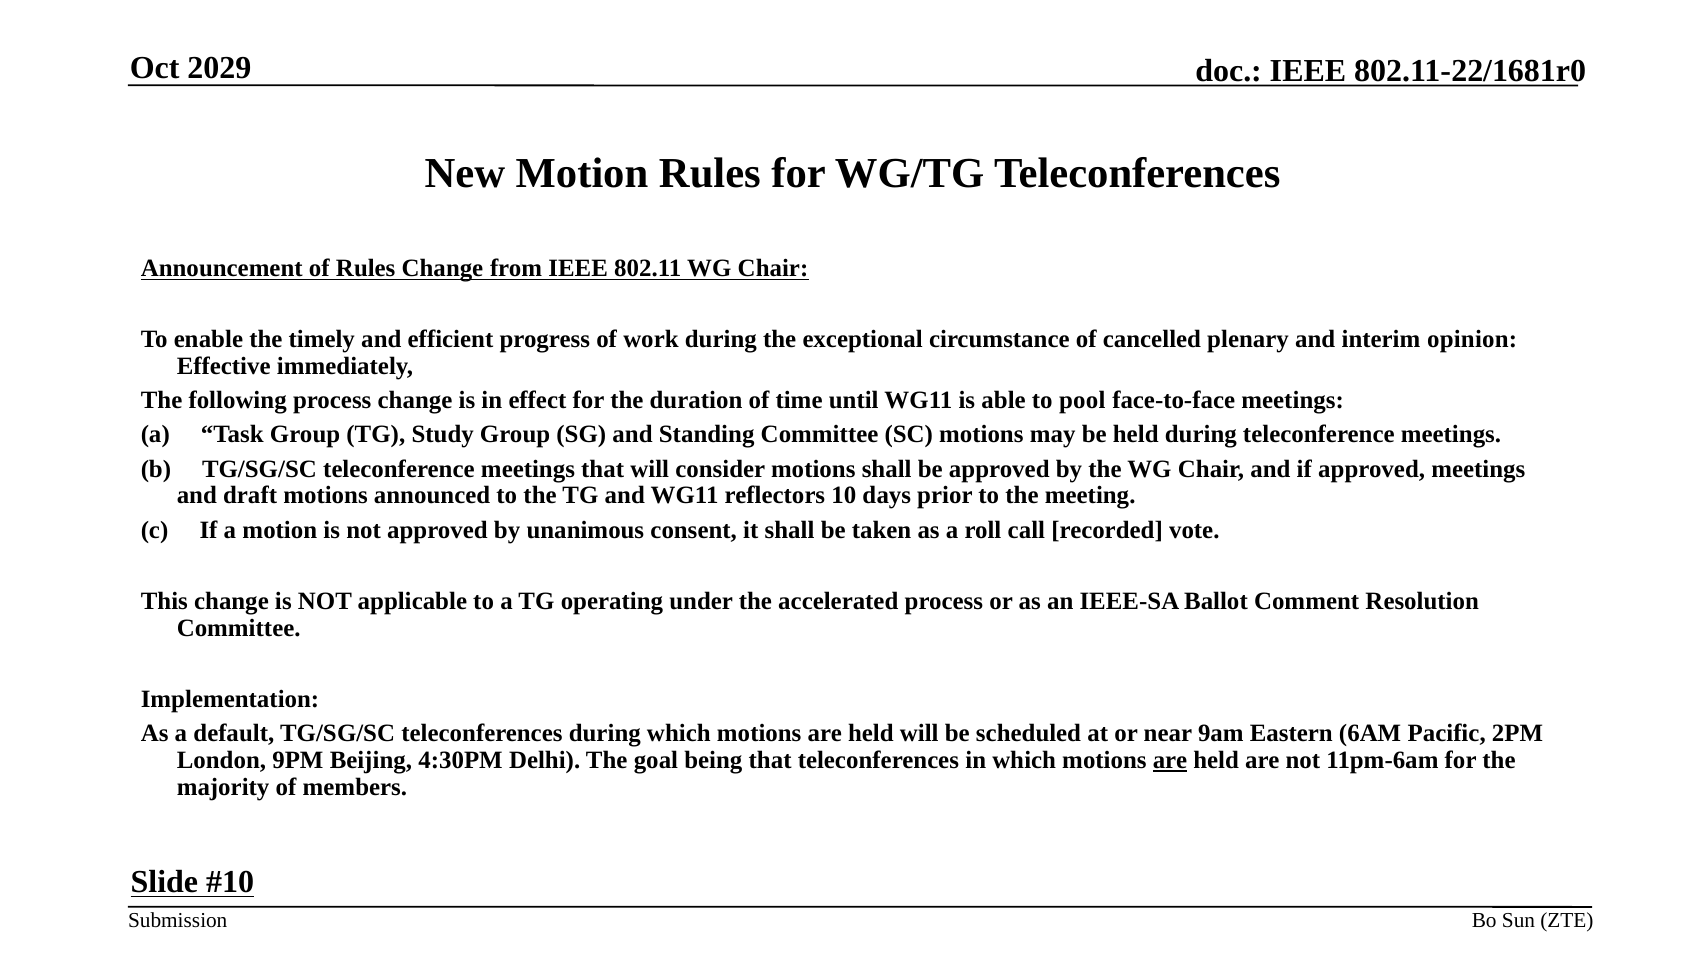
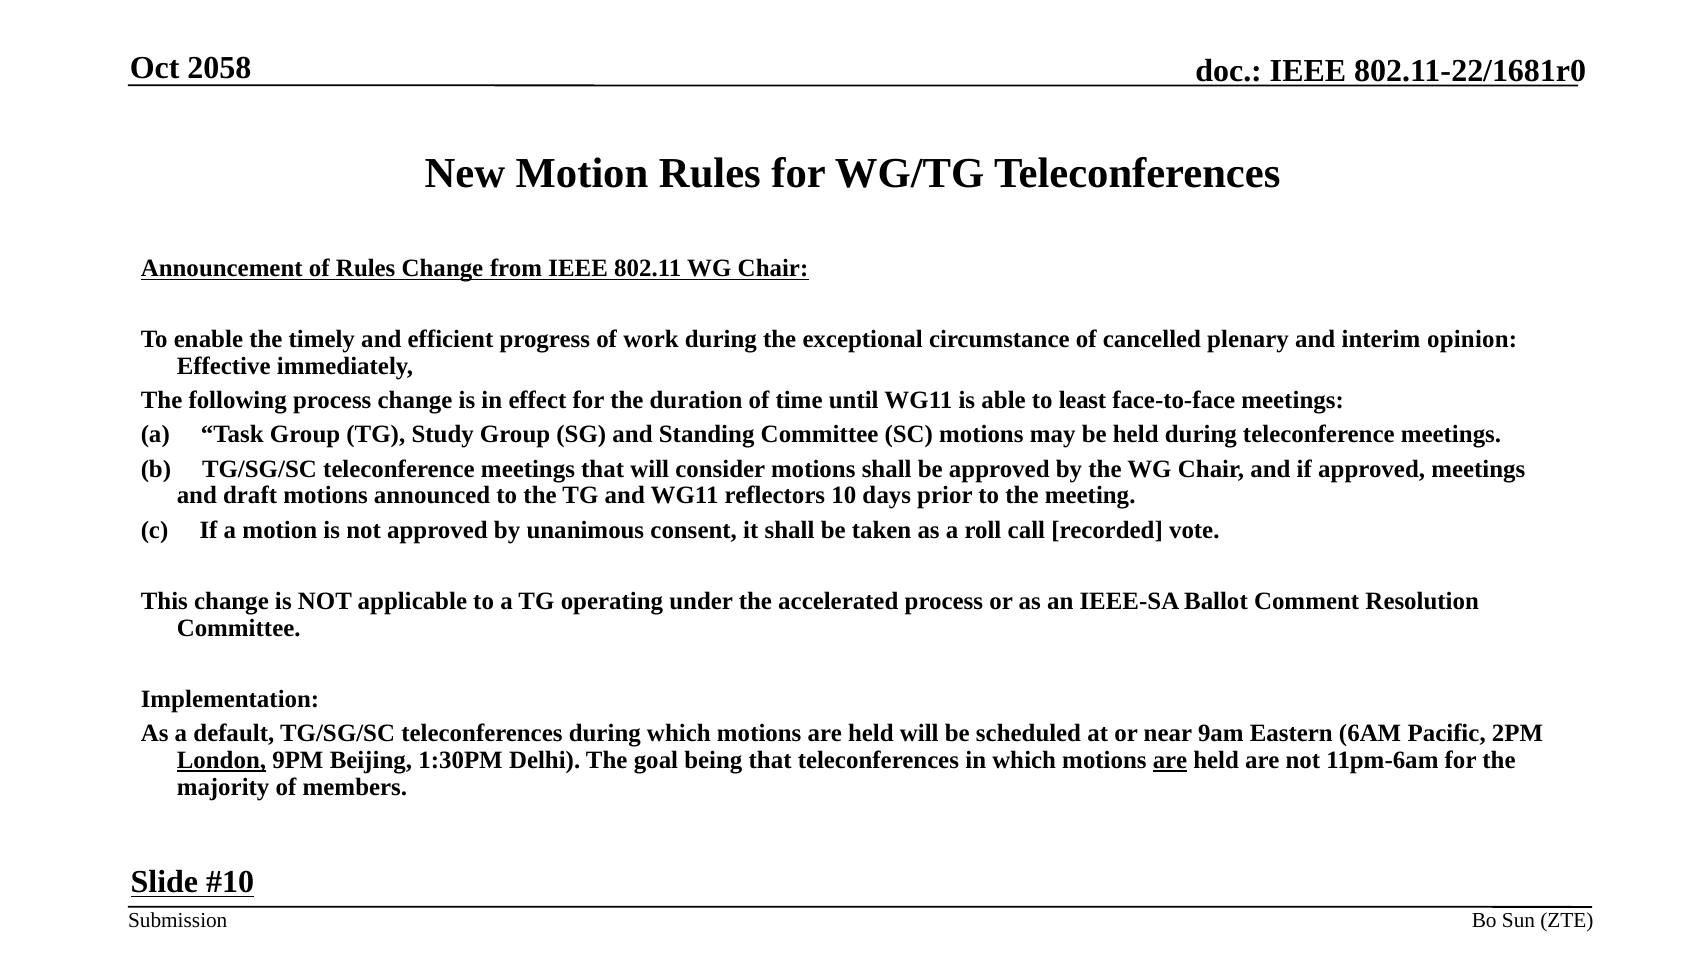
2029: 2029 -> 2058
pool: pool -> least
London underline: none -> present
4:30PM: 4:30PM -> 1:30PM
